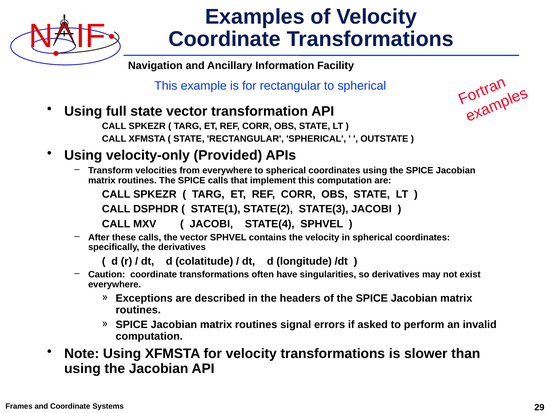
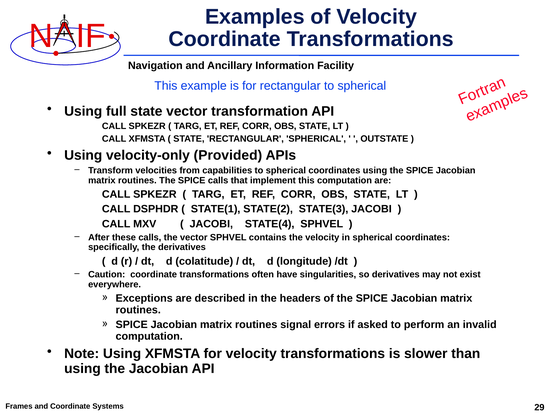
from everywhere: everywhere -> capabilities
